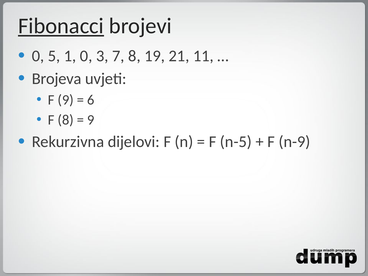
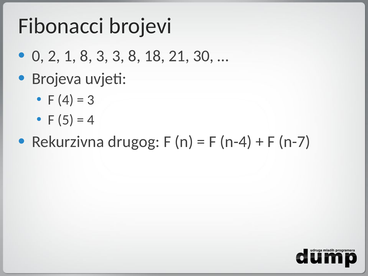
Fibonacci underline: present -> none
5: 5 -> 2
1 0: 0 -> 8
3 7: 7 -> 3
19: 19 -> 18
11: 11 -> 30
F 9: 9 -> 4
6 at (91, 100): 6 -> 3
F 8: 8 -> 5
9 at (91, 120): 9 -> 4
dijelovi: dijelovi -> drugog
n-5: n-5 -> n-4
n-9: n-9 -> n-7
